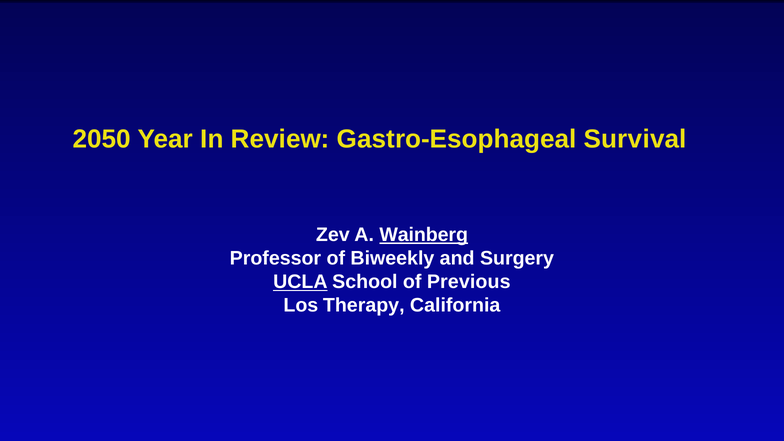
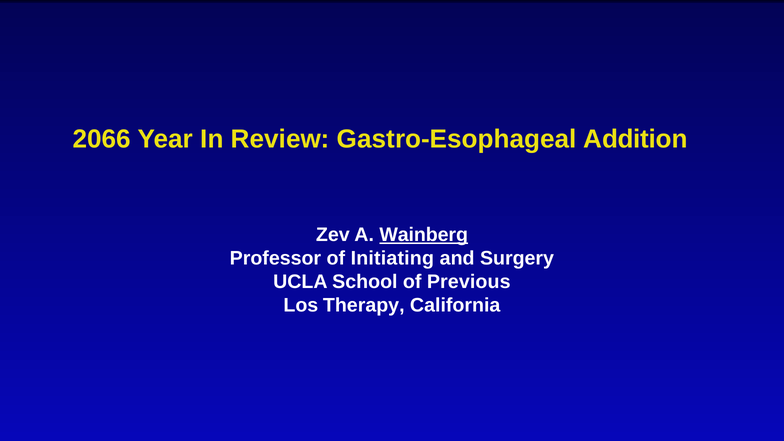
2050: 2050 -> 2066
Survival: Survival -> Addition
Biweekly: Biweekly -> Initiating
UCLA underline: present -> none
